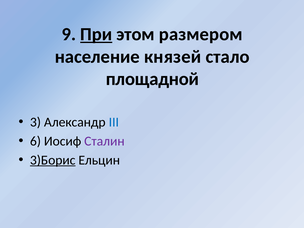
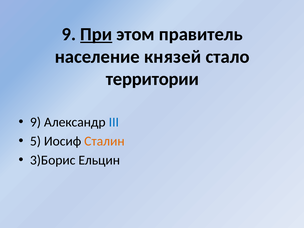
размером: размером -> правитель
площадной: площадной -> территории
3 at (35, 122): 3 -> 9
6: 6 -> 5
Сталин colour: purple -> orange
3)Борис underline: present -> none
